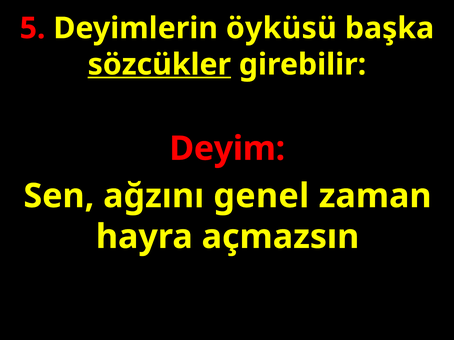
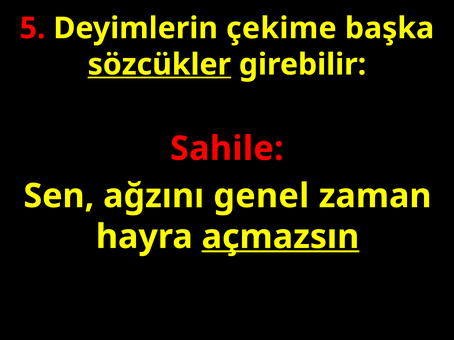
öyküsü: öyküsü -> çekime
Deyim: Deyim -> Sahile
açmazsın underline: none -> present
